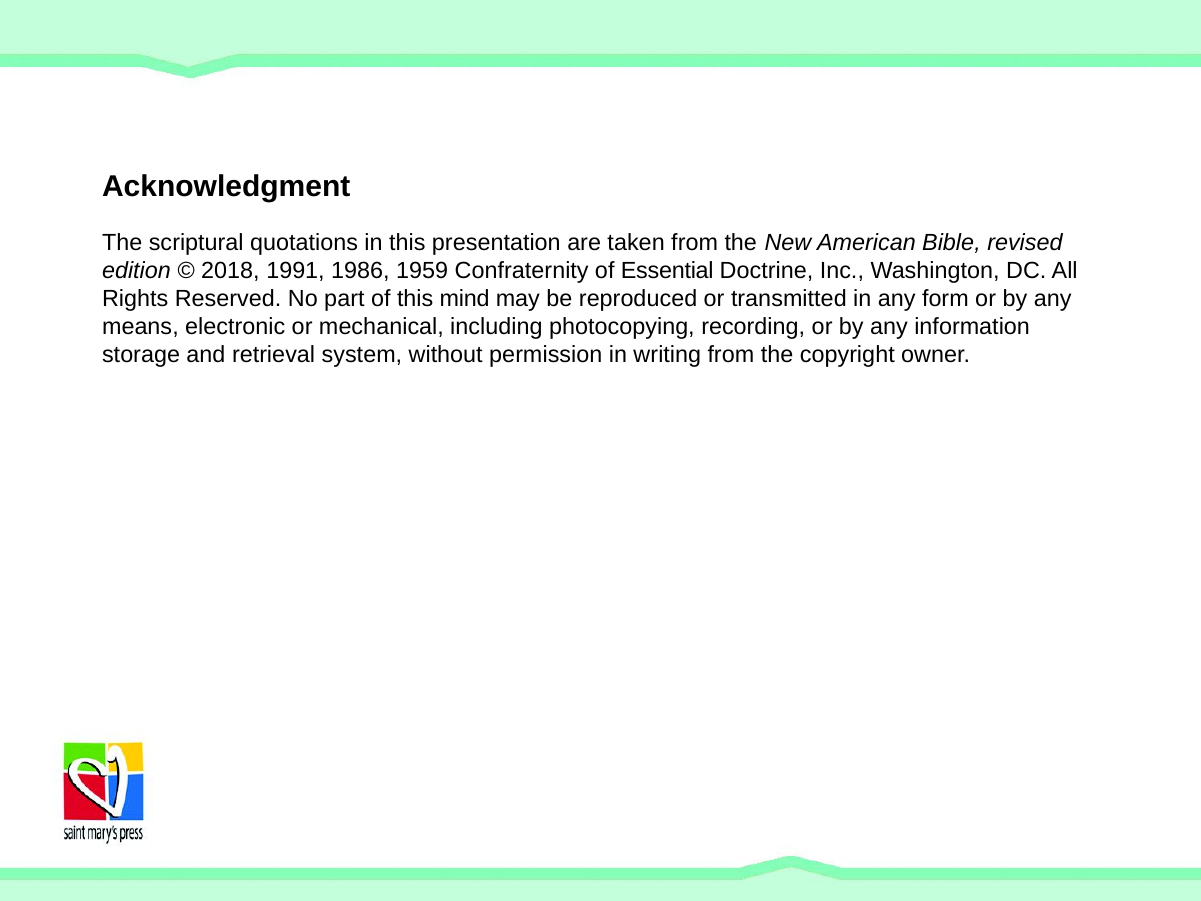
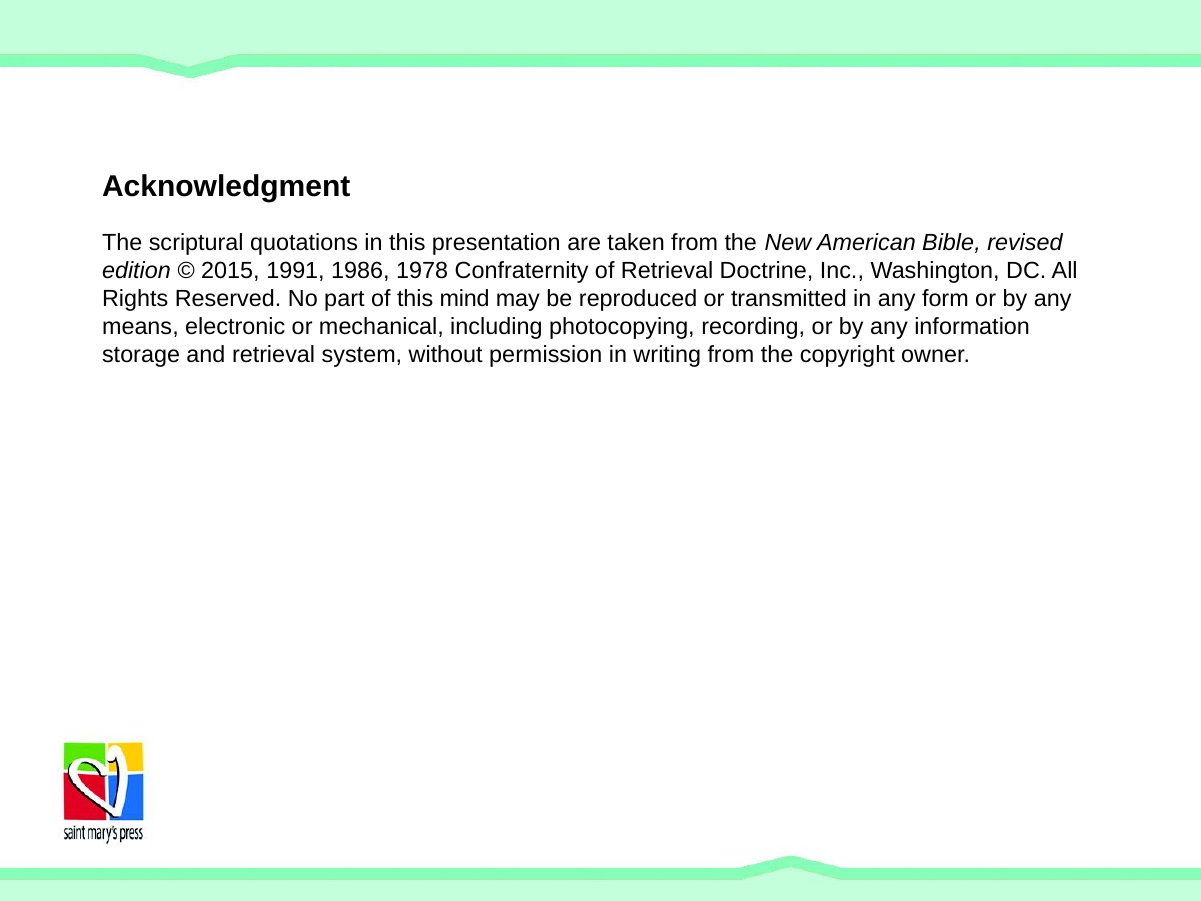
2018: 2018 -> 2015
1959: 1959 -> 1978
of Essential: Essential -> Retrieval
